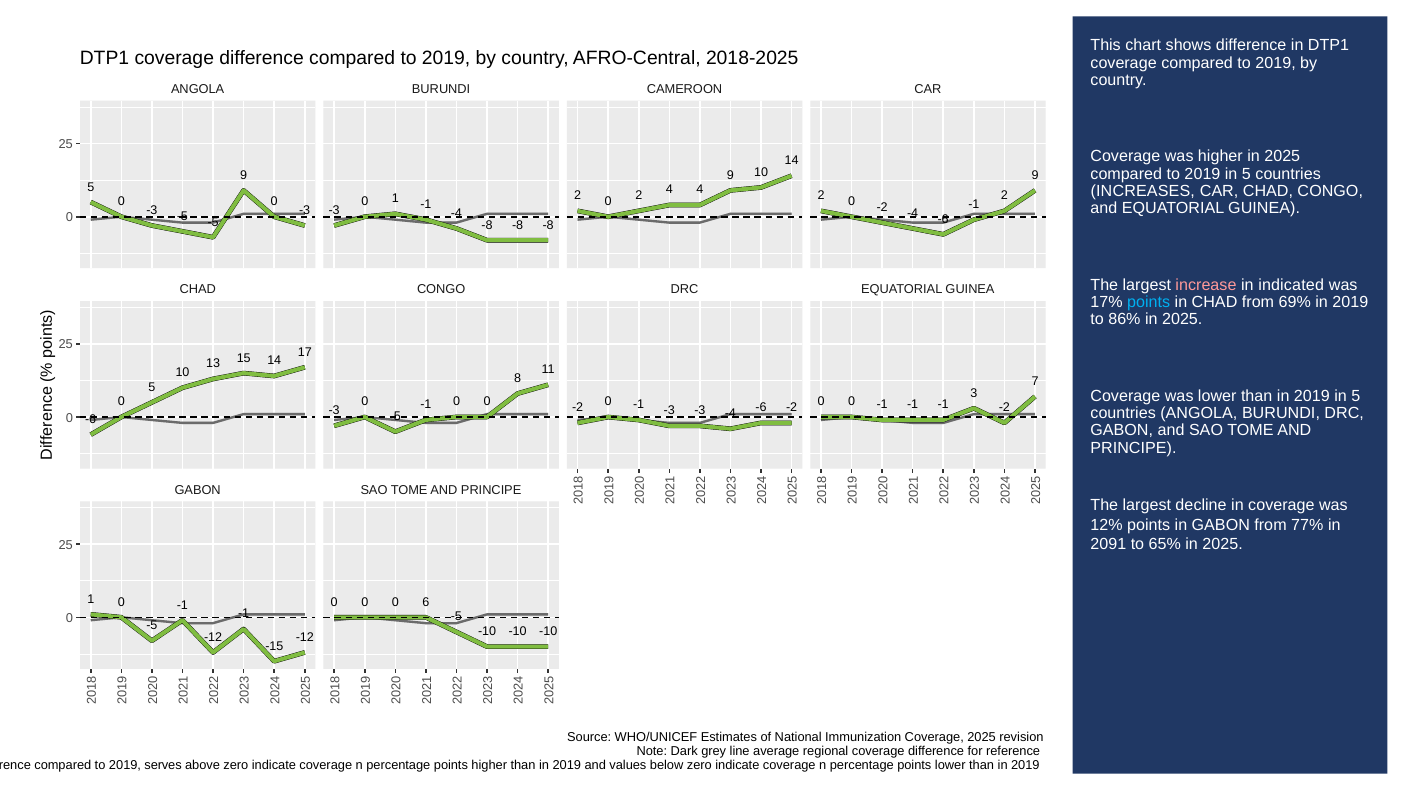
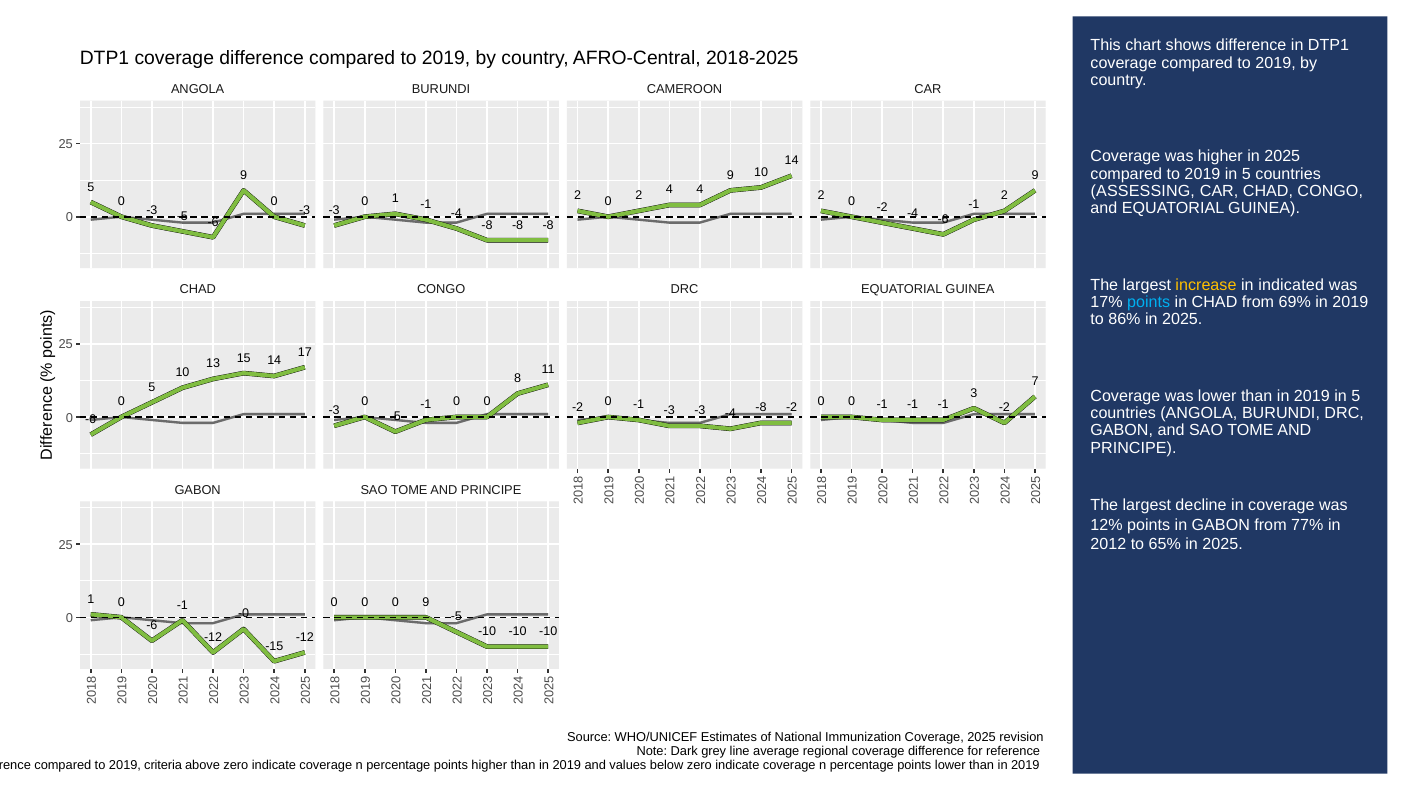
INCREASES: INCREASES -> ASSESSING
-5 -5: -5 -> -6
increase colour: pink -> yellow
-3 -4 -6: -6 -> -8
2091: 2091 -> 2012
0 6: 6 -> 9
-1 at (244, 614): -1 -> -0
-5 at (152, 626): -5 -> -6
serves: serves -> criteria
